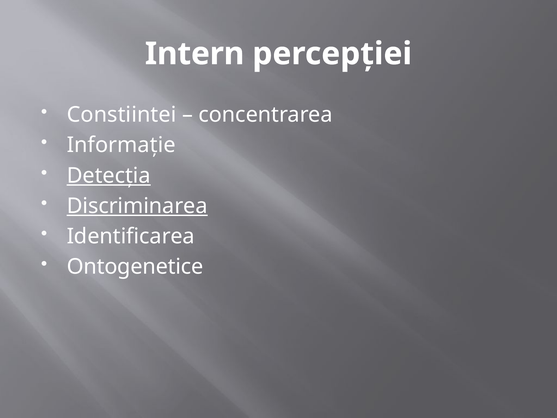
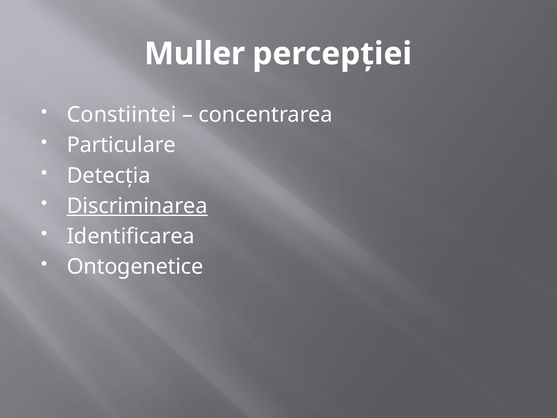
Intern: Intern -> Muller
Informaţie: Informaţie -> Particulare
Detecţia underline: present -> none
